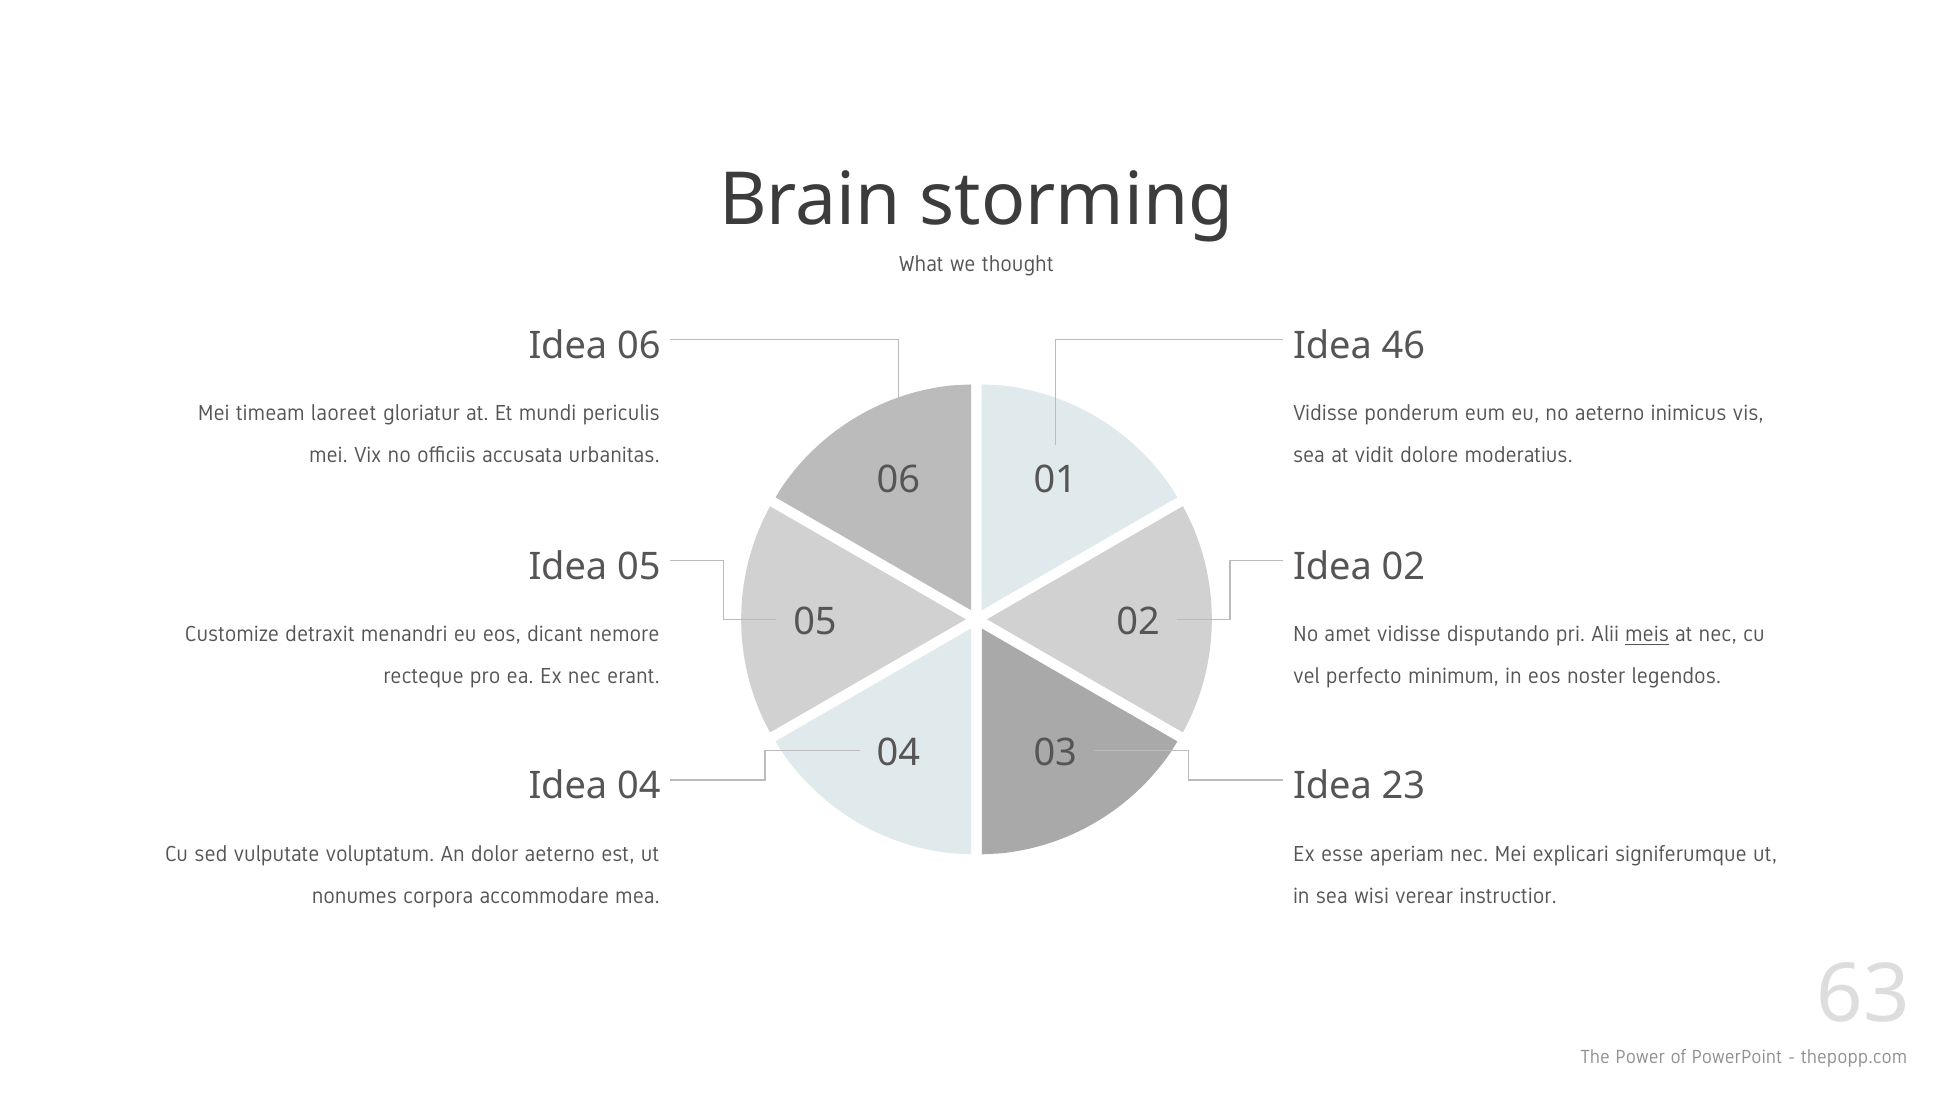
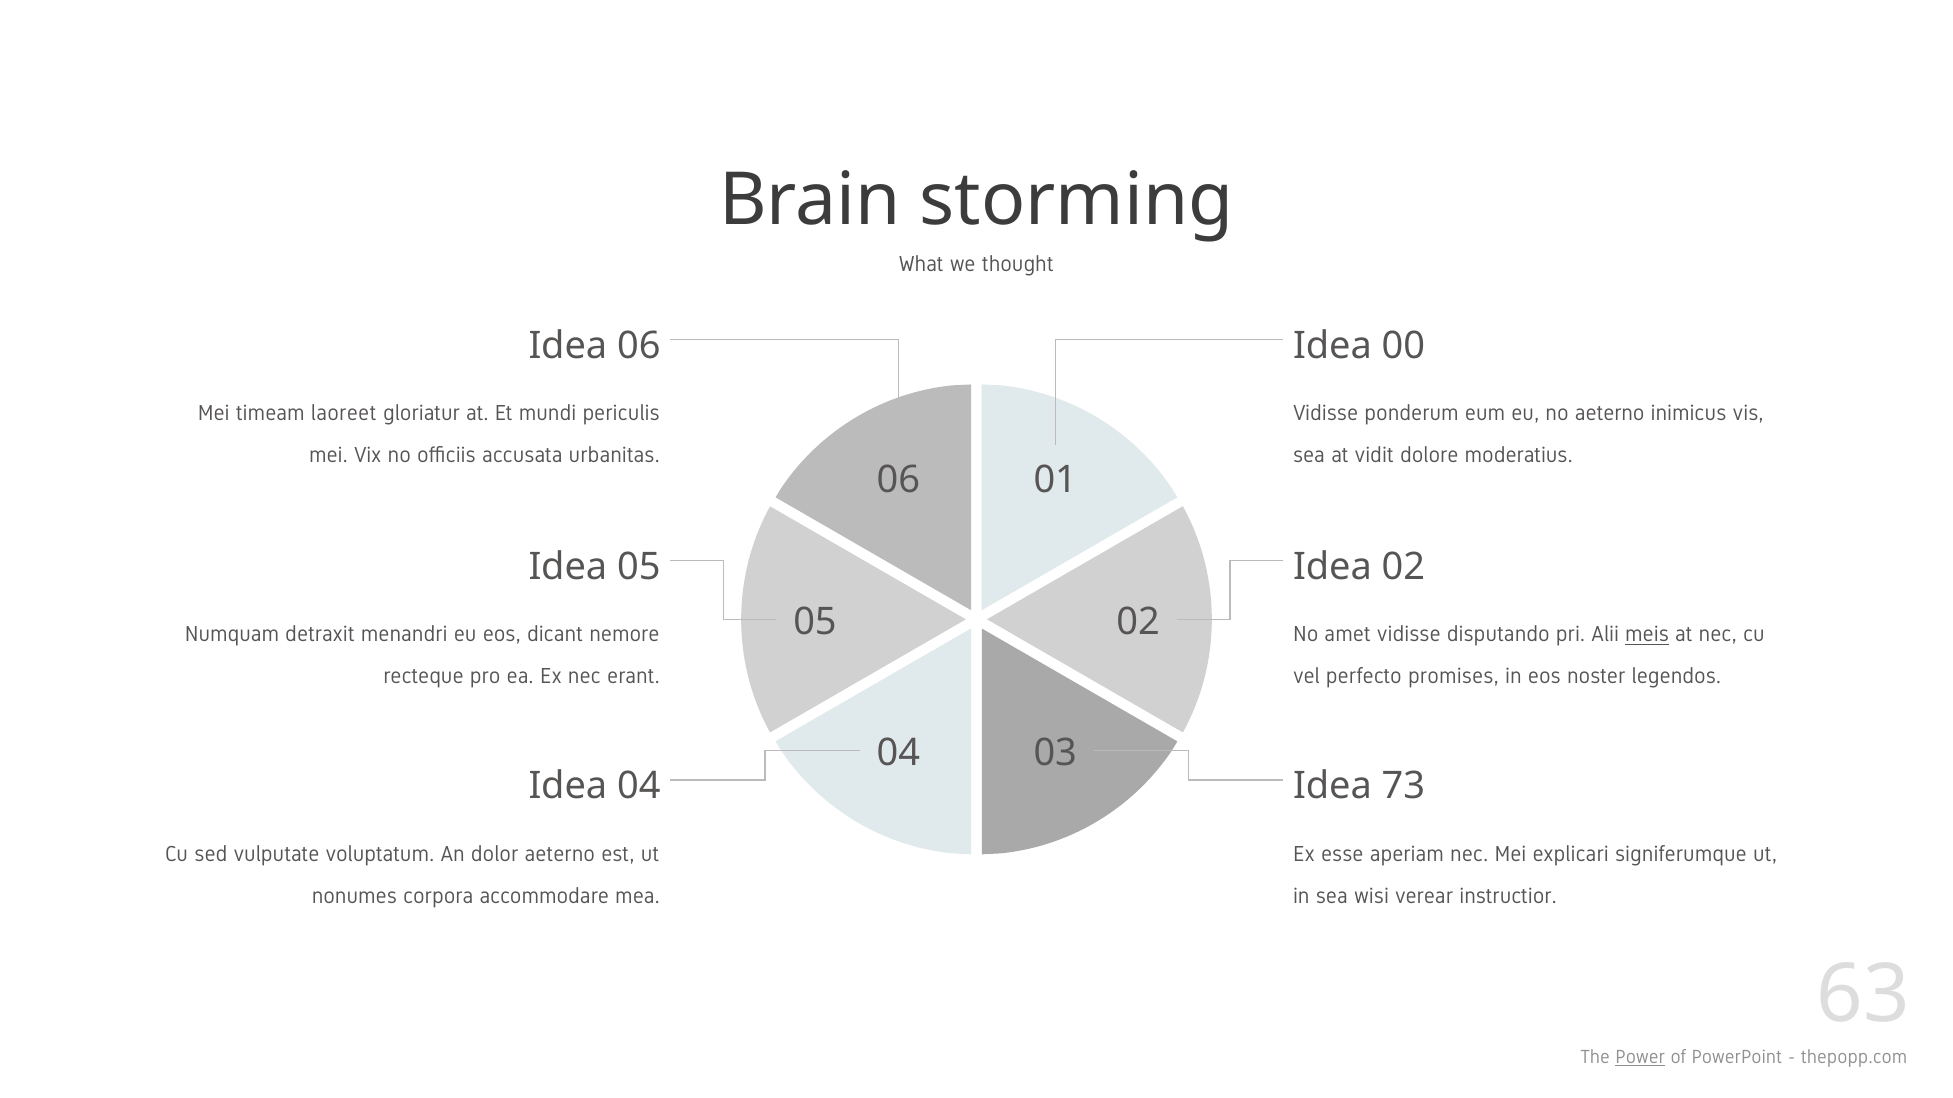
46: 46 -> 00
Customize: Customize -> Numquam
minimum: minimum -> promises
23: 23 -> 73
Power underline: none -> present
